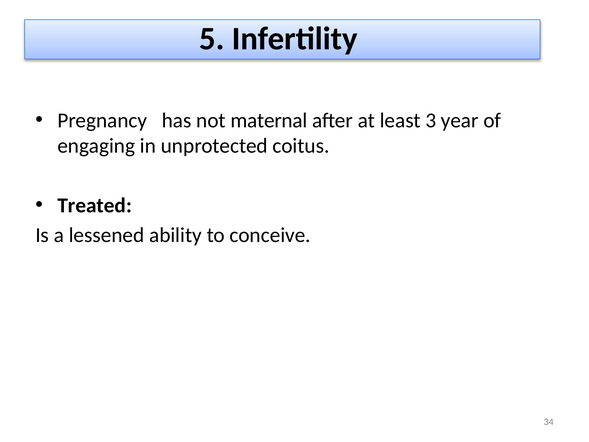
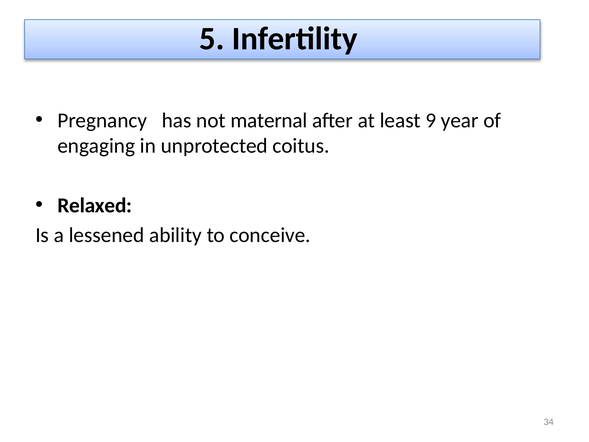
3: 3 -> 9
Treated: Treated -> Relaxed
